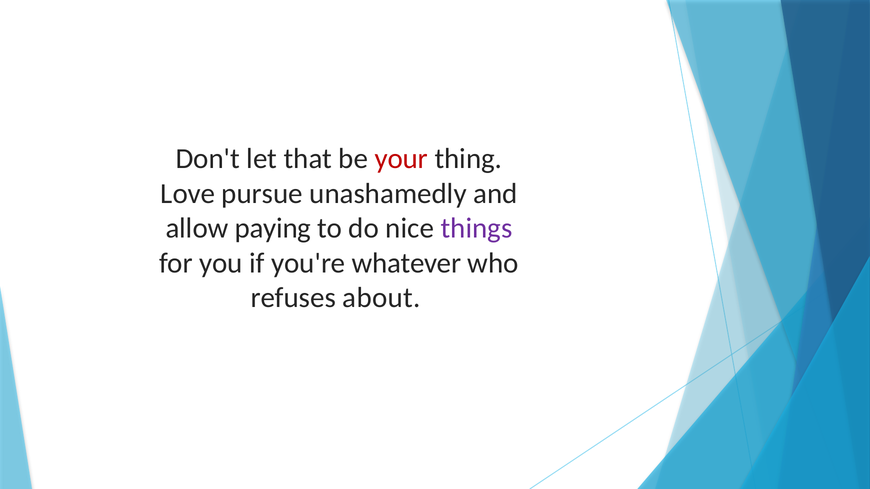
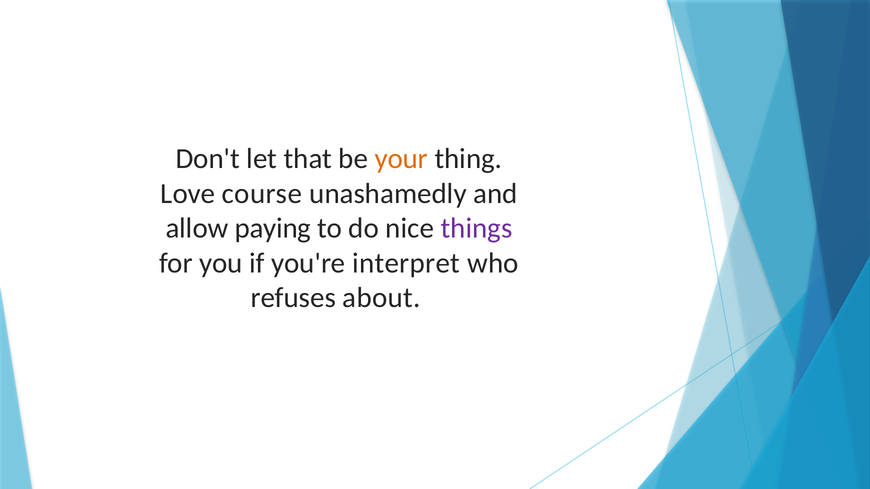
your colour: red -> orange
pursue: pursue -> course
whatever: whatever -> interpret
